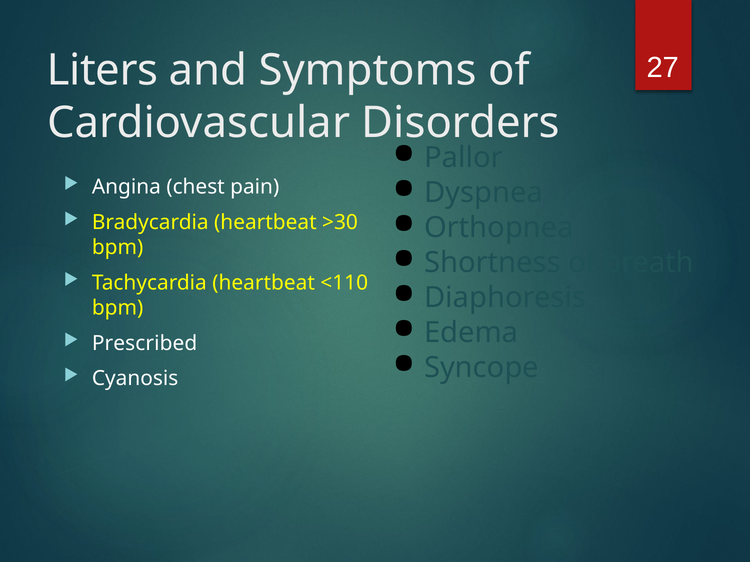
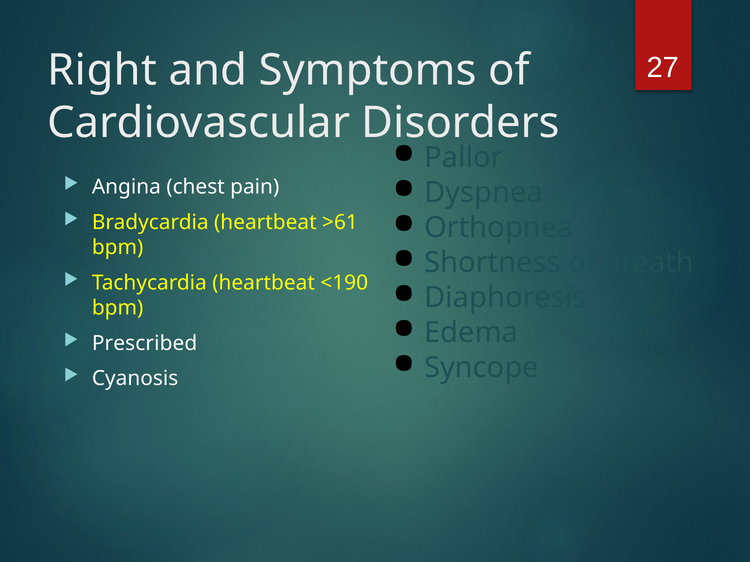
Liters: Liters -> Right
>30: >30 -> >61
<110: <110 -> <190
